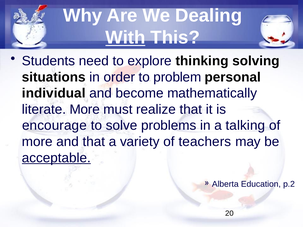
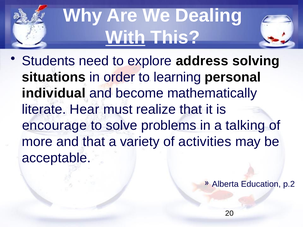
thinking: thinking -> address
problem: problem -> learning
literate More: More -> Hear
teachers: teachers -> activities
acceptable underline: present -> none
